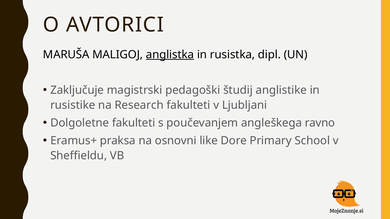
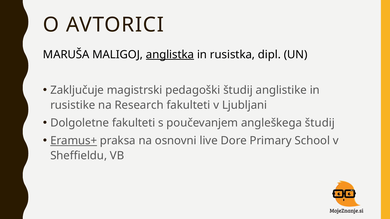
angleškega ravno: ravno -> študij
Eramus+ underline: none -> present
like: like -> live
